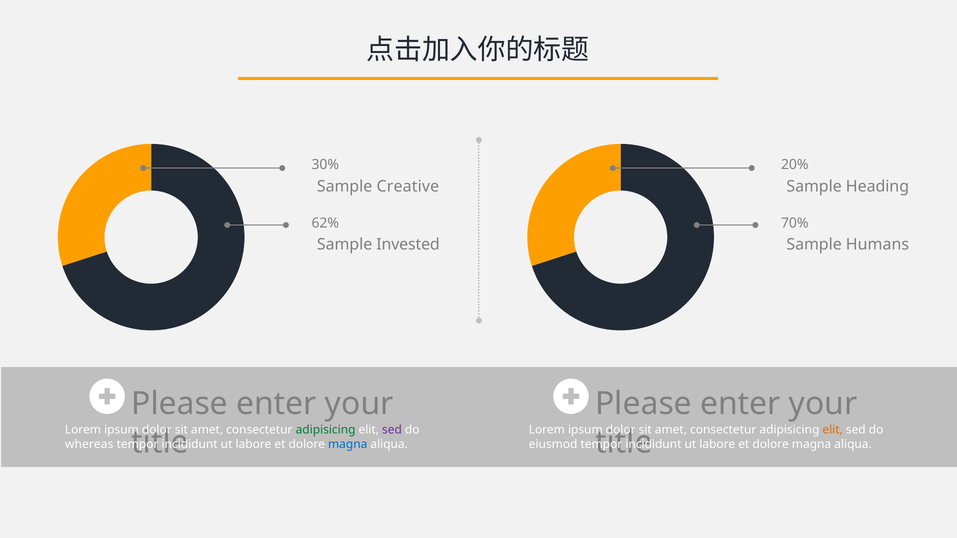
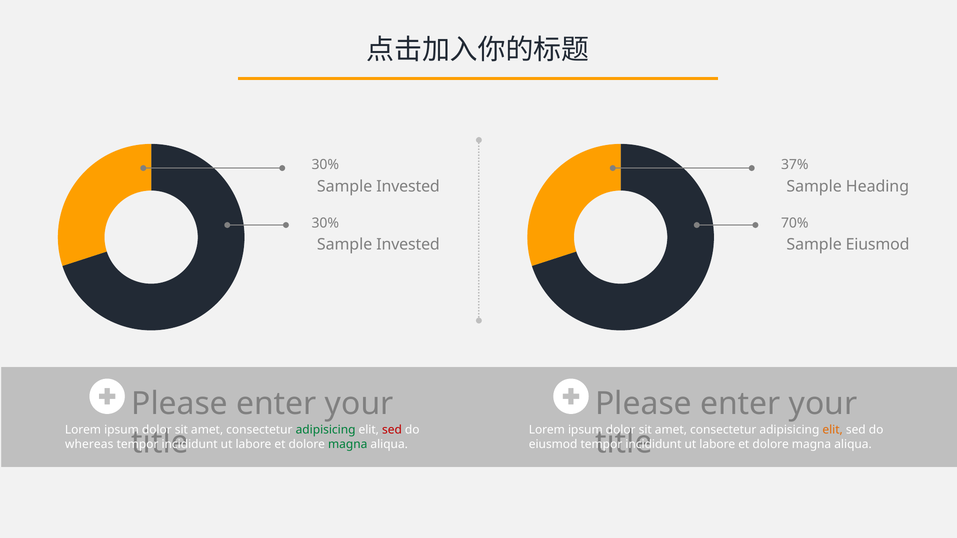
20%: 20% -> 37%
Creative at (408, 187): Creative -> Invested
62% at (325, 223): 62% -> 30%
Sample Humans: Humans -> Eiusmod
sed at (392, 430) colour: purple -> red
magna at (348, 445) colour: blue -> green
